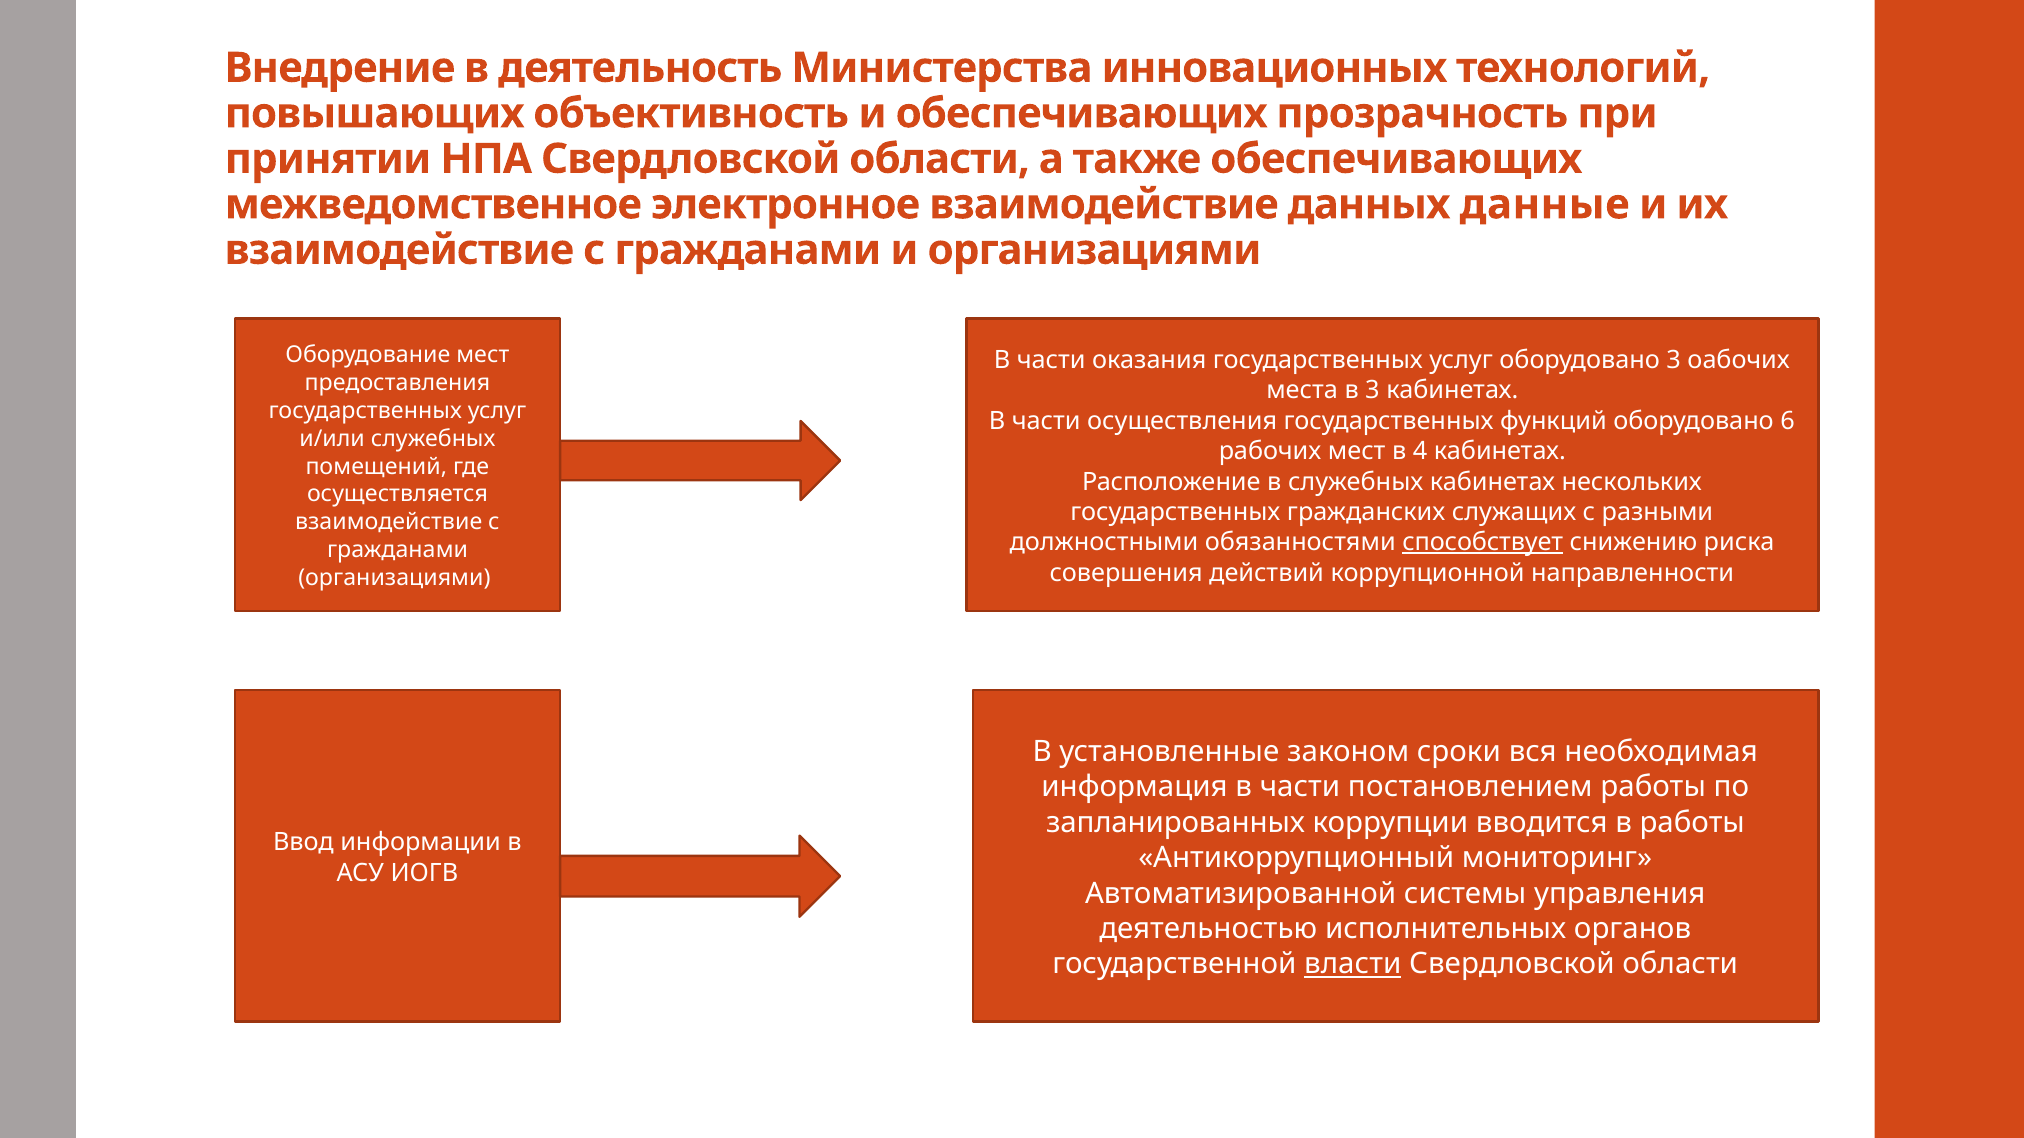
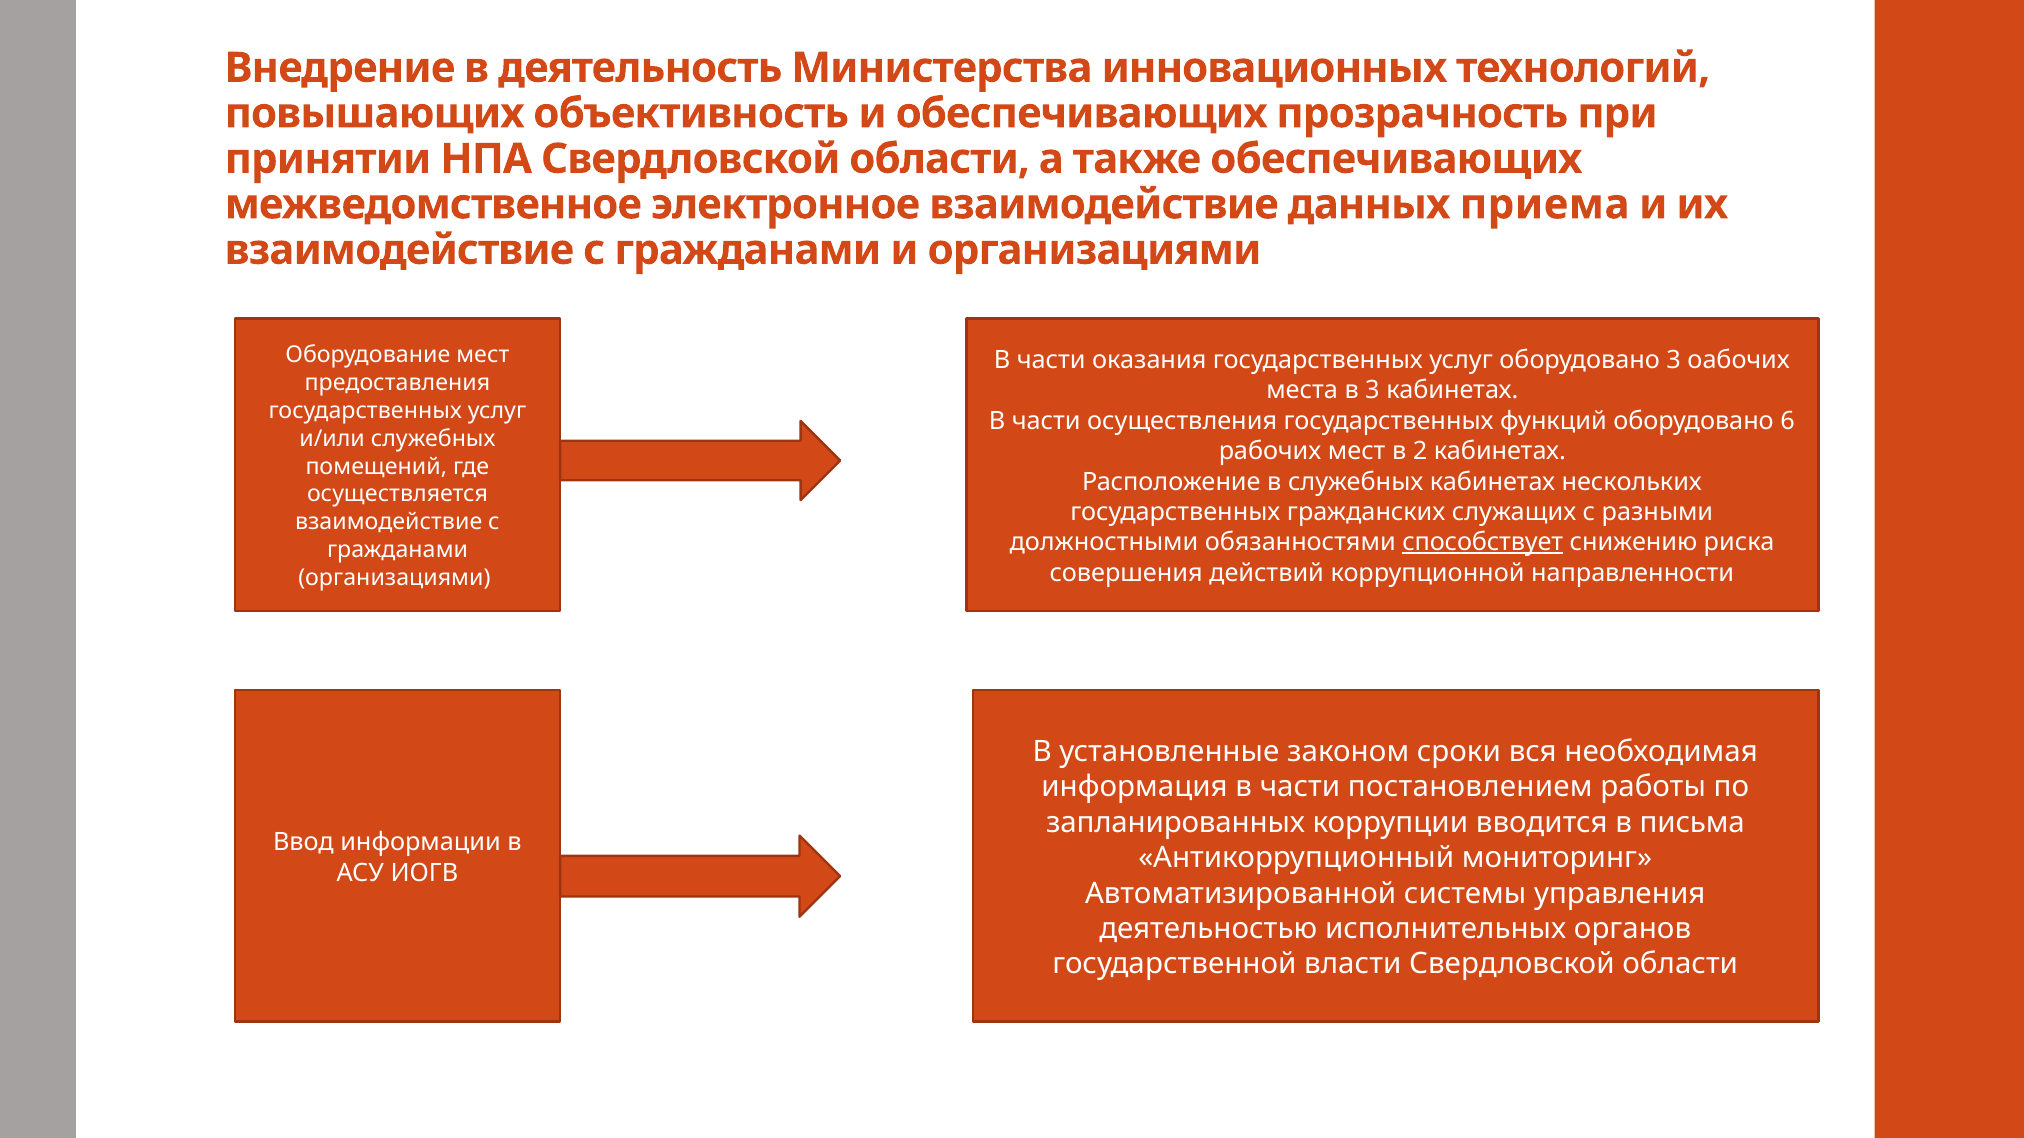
данные: данные -> приема
4: 4 -> 2
в работы: работы -> письма
власти underline: present -> none
